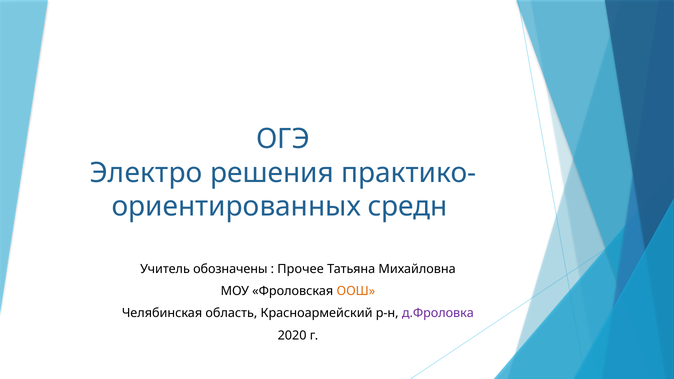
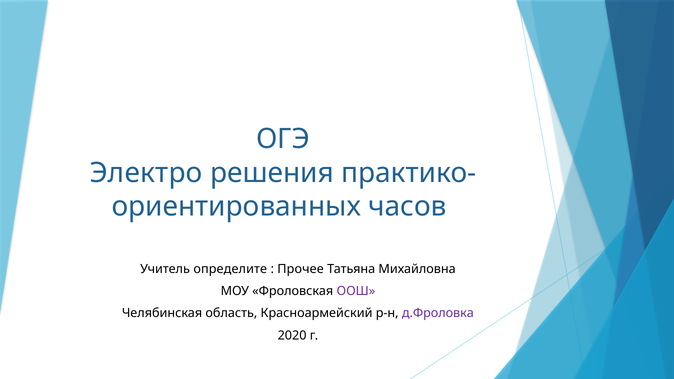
средн: средн -> часов
обозначены: обозначены -> определите
ООШ colour: orange -> purple
